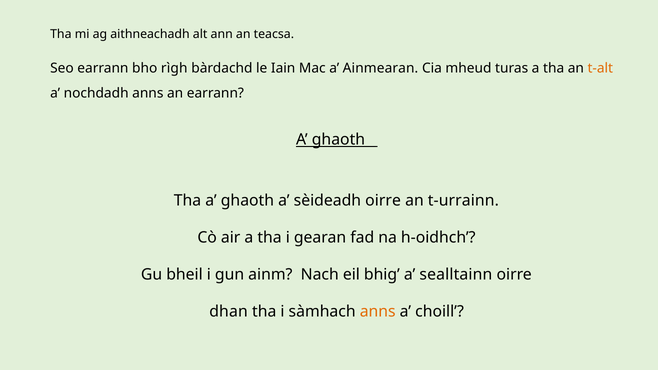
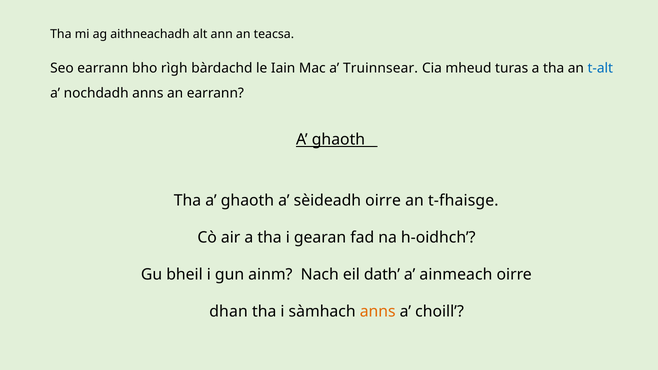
Ainmearan: Ainmearan -> Truinnsear
t-alt colour: orange -> blue
t-urrainn: t-urrainn -> t-fhaisge
bhig: bhig -> dath
sealltainn: sealltainn -> ainmeach
